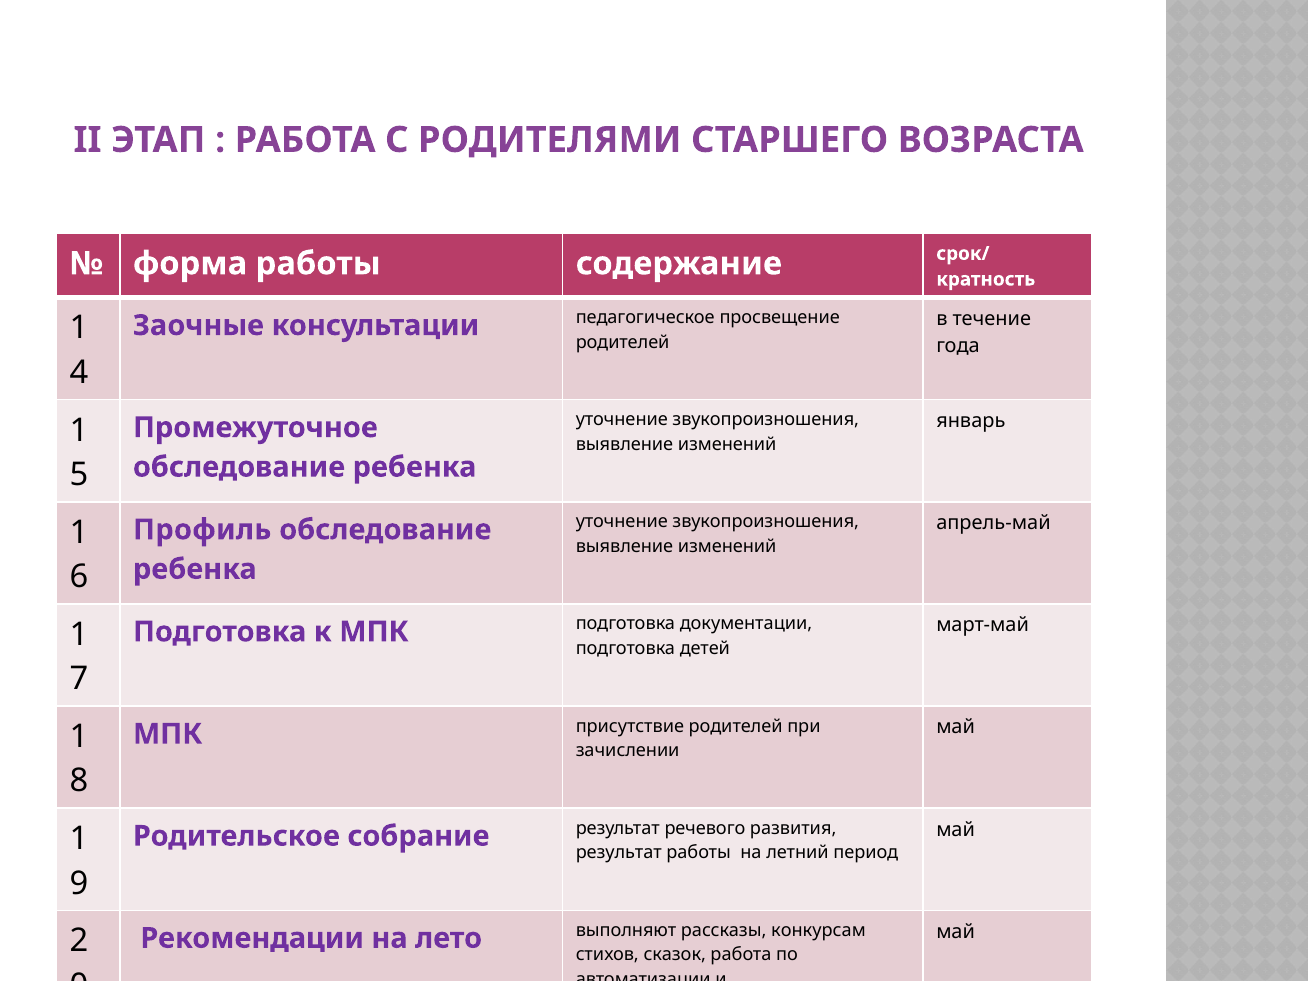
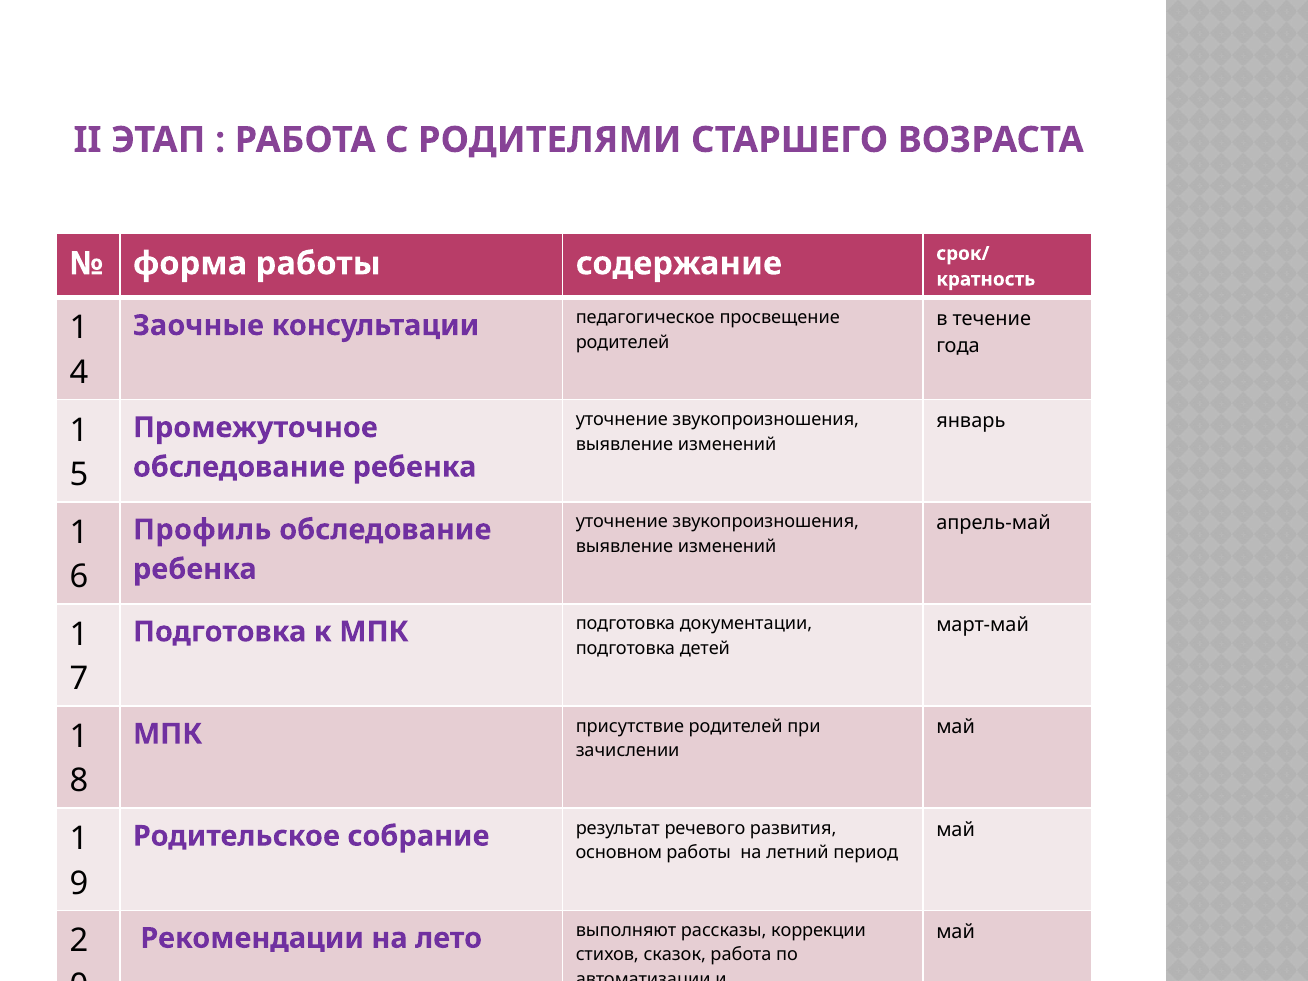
результат at (619, 853): результат -> основном
конкурсам: конкурсам -> коррекции
